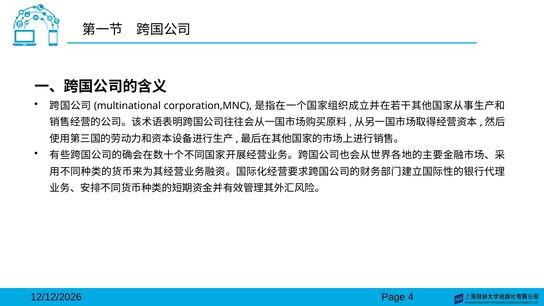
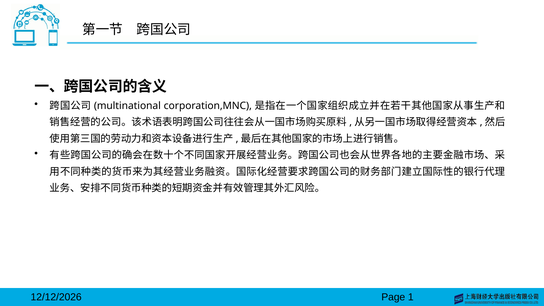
4: 4 -> 1
